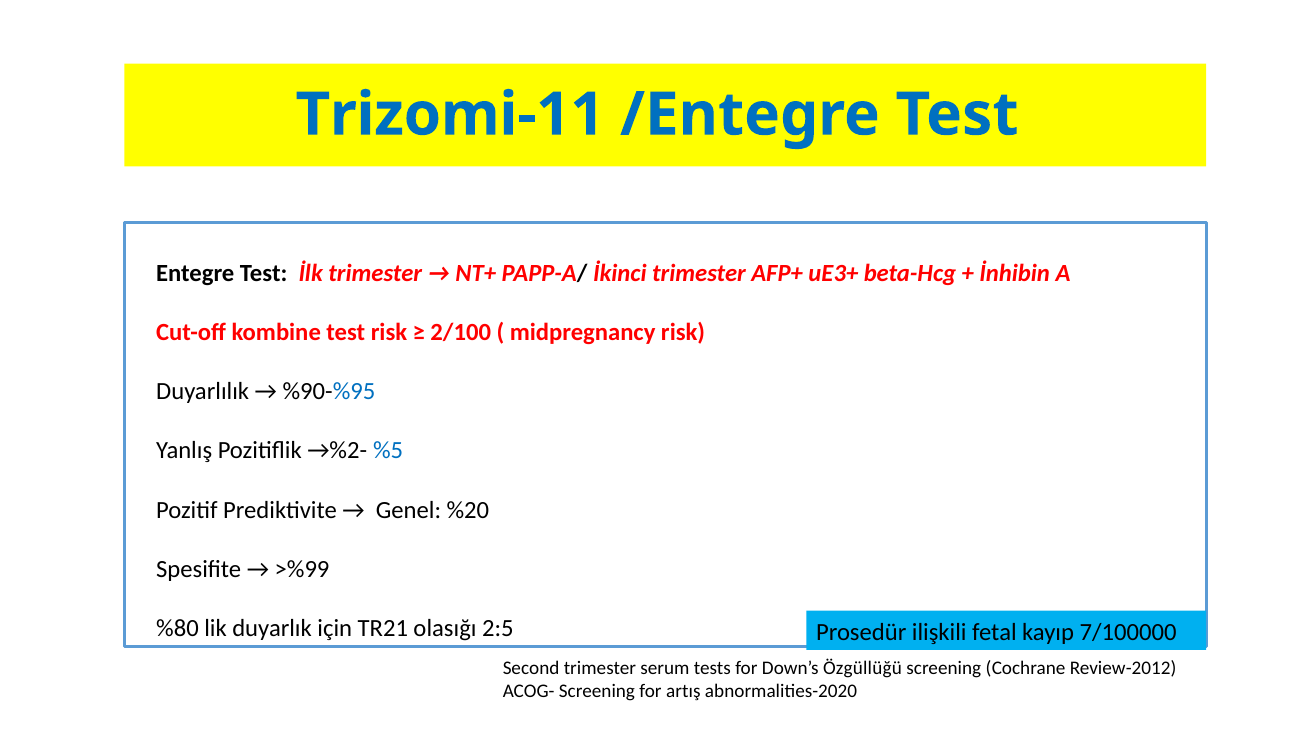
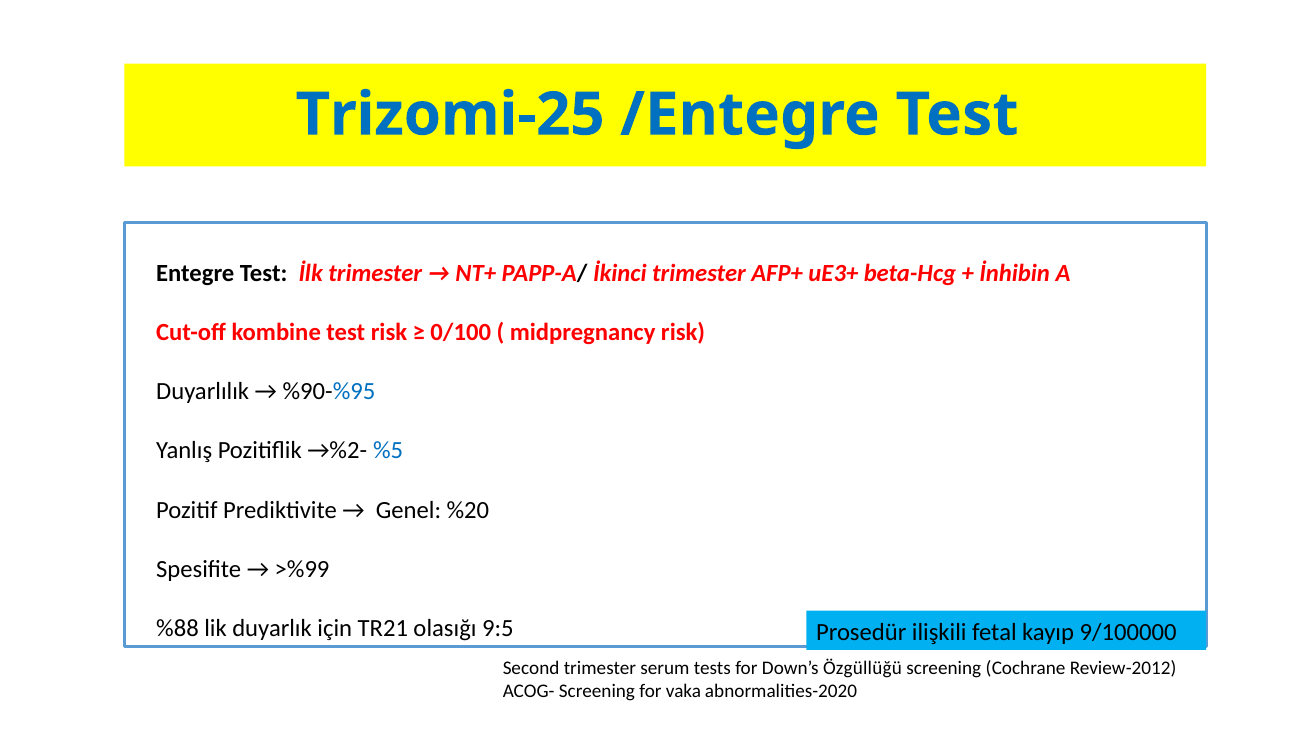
Trizomi-11: Trizomi-11 -> Trizomi-25
2/100: 2/100 -> 0/100
%80: %80 -> %88
2:5: 2:5 -> 9:5
7/100000: 7/100000 -> 9/100000
artış: artış -> vaka
